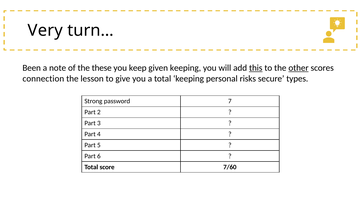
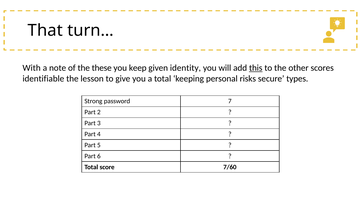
Very: Very -> That
Been: Been -> With
given keeping: keeping -> identity
other underline: present -> none
connection: connection -> identifiable
